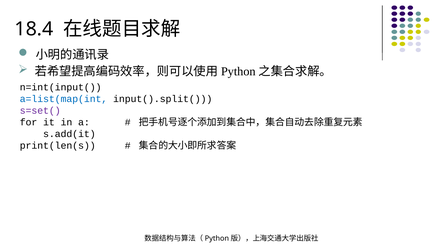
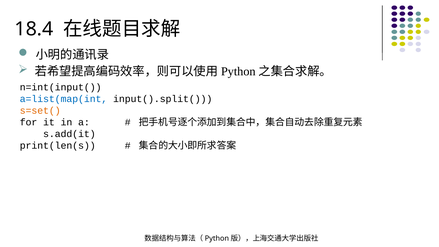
s=set( colour: purple -> orange
